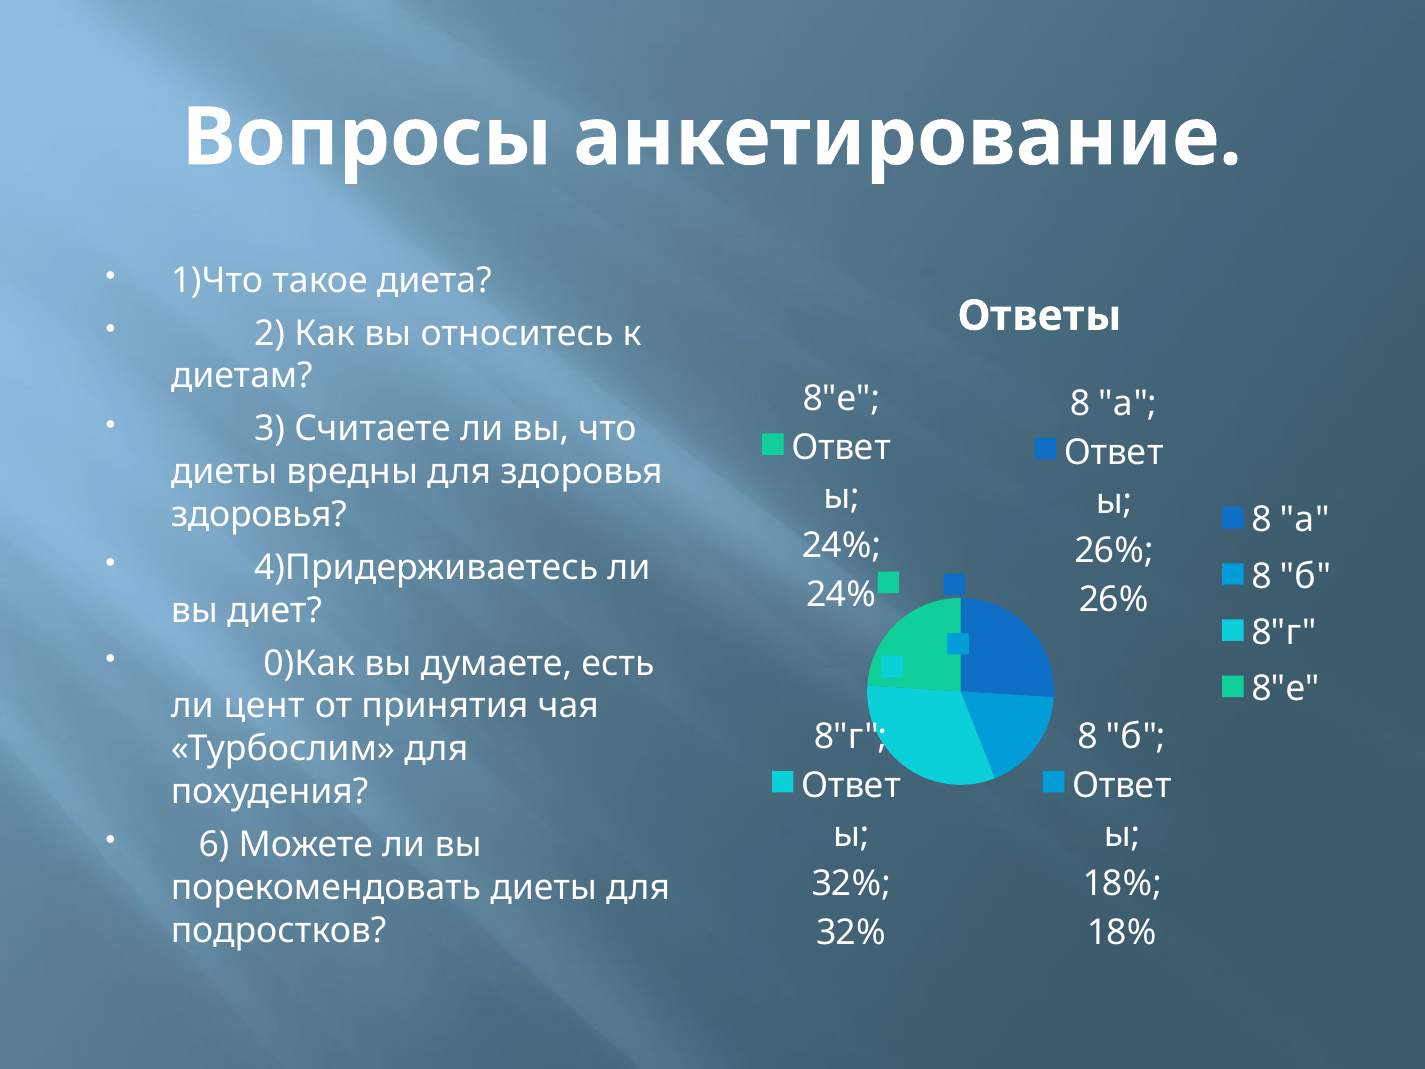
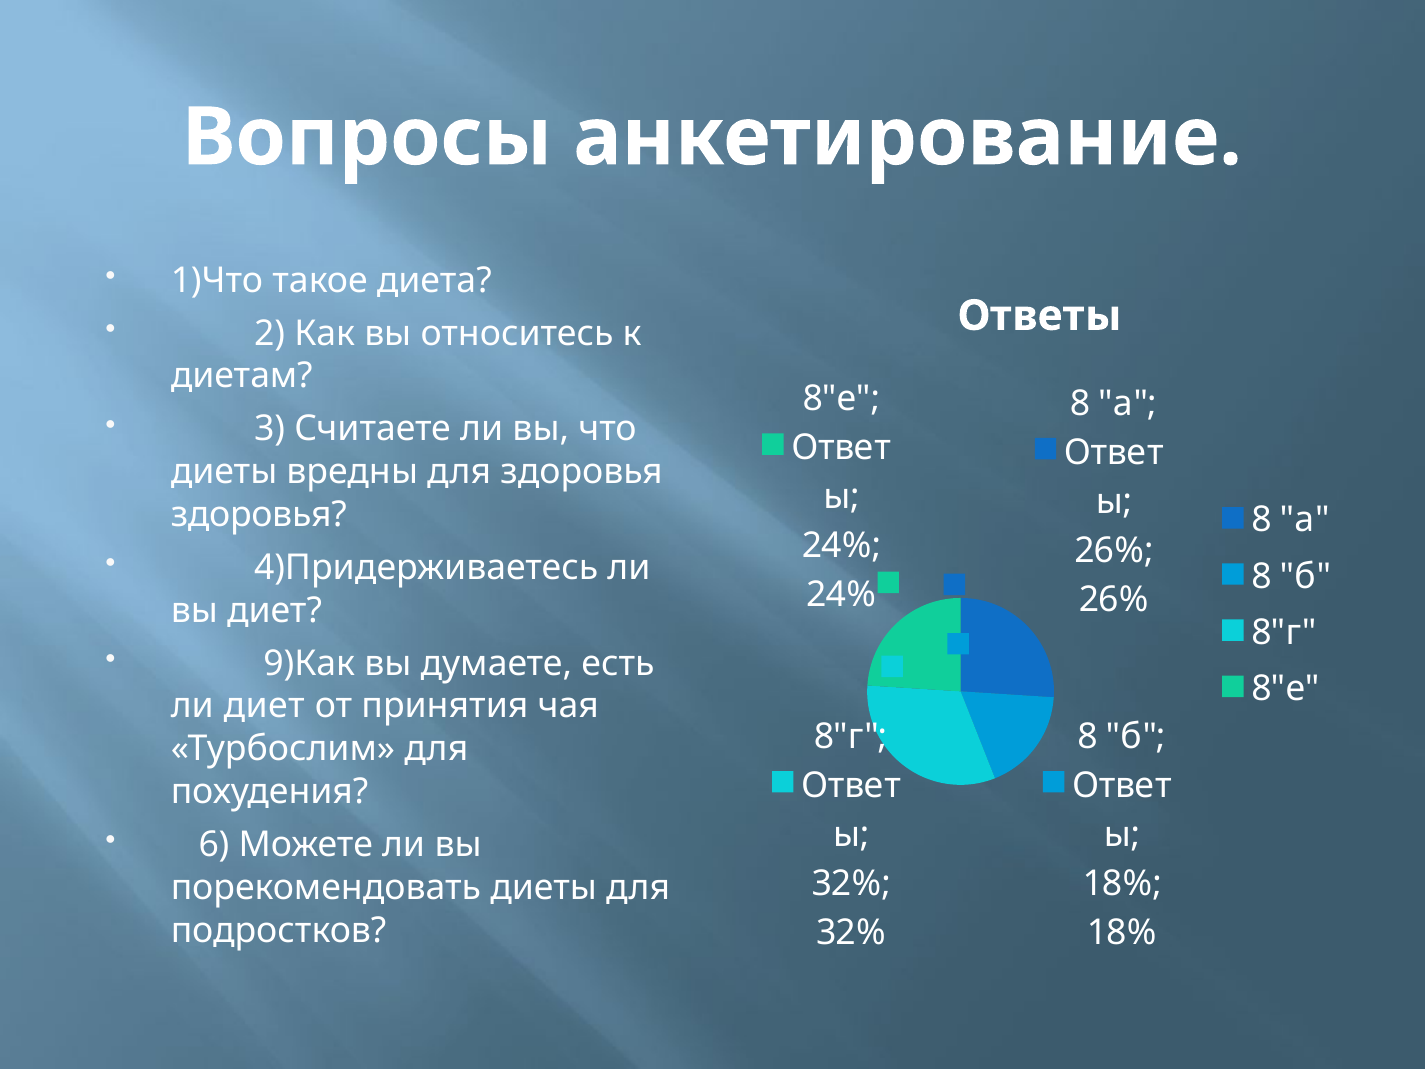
0)Как: 0)Как -> 9)Как
ли цент: цент -> диет
